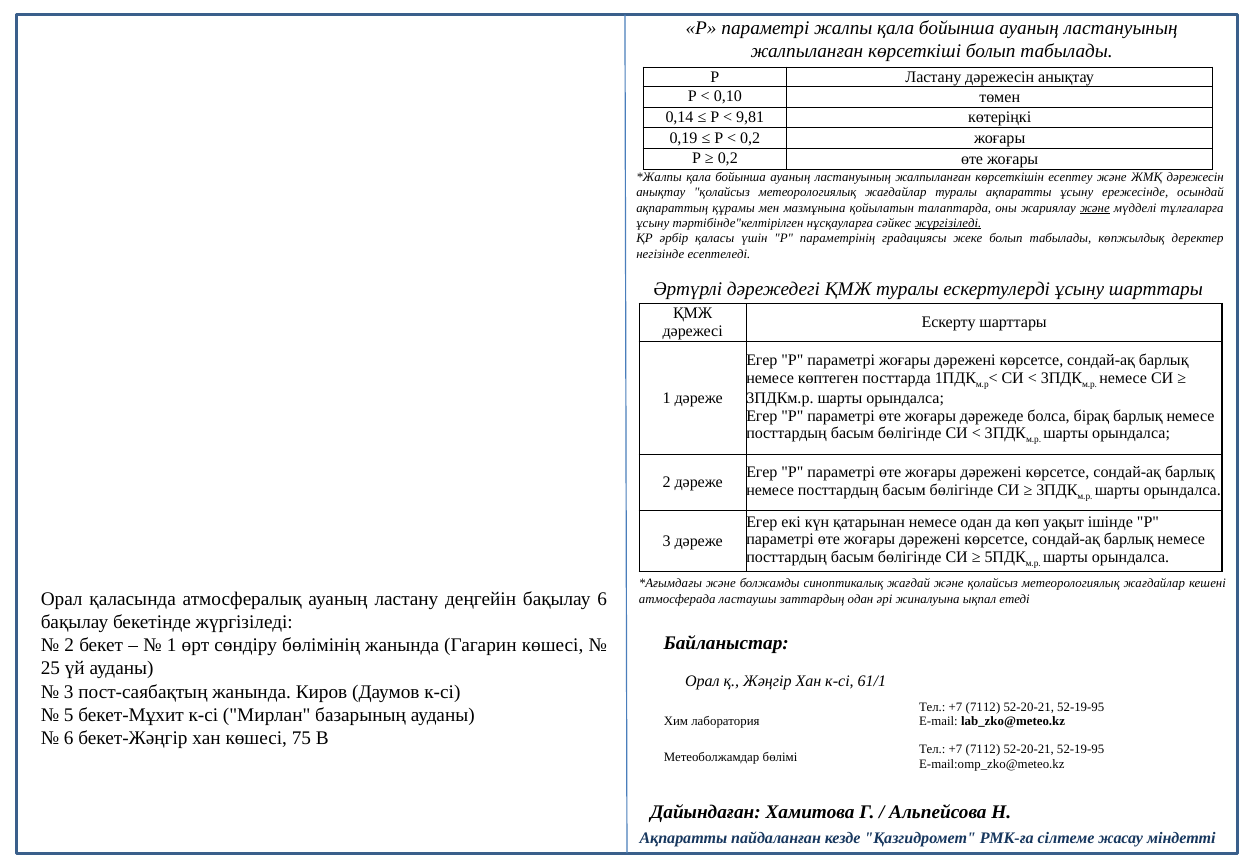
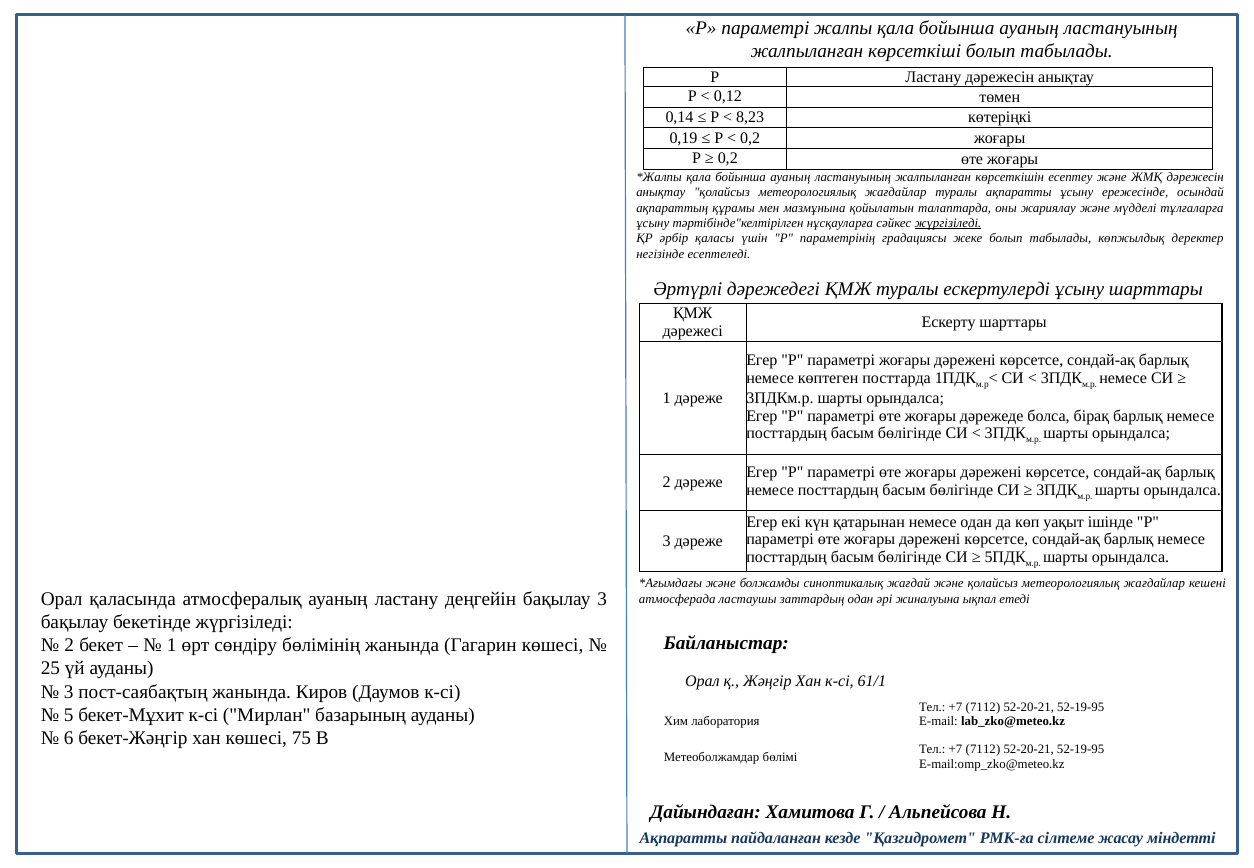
0,10: 0,10 -> 0,12
9,81: 9,81 -> 8,23
және at (1095, 208) underline: present -> none
бақылау 6: 6 -> 3
